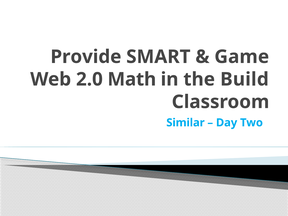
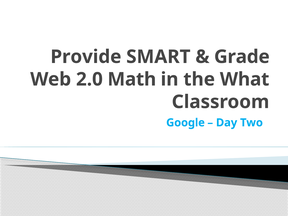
Game: Game -> Grade
Build: Build -> What
Similar: Similar -> Google
